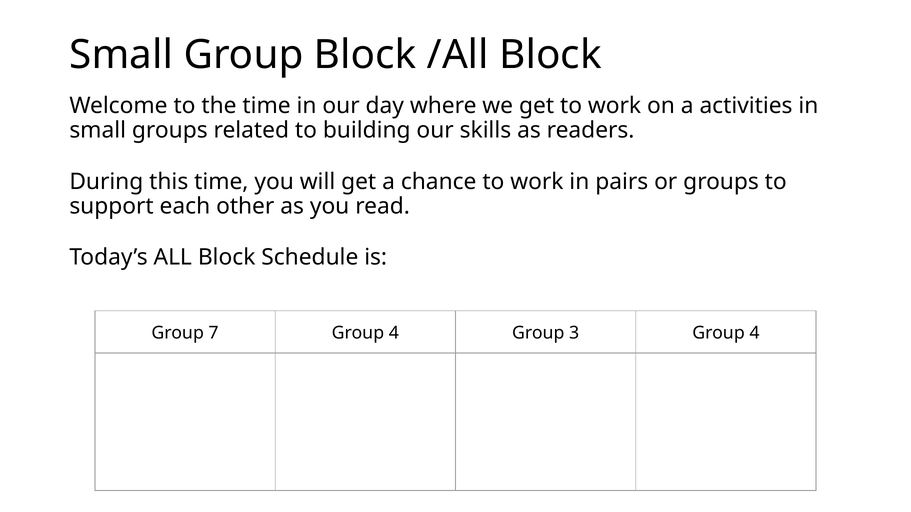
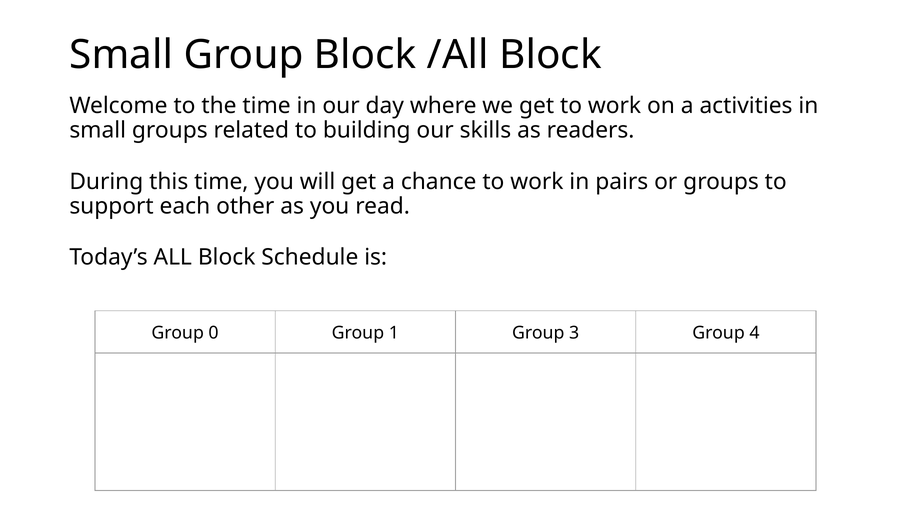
7: 7 -> 0
4 at (394, 333): 4 -> 1
